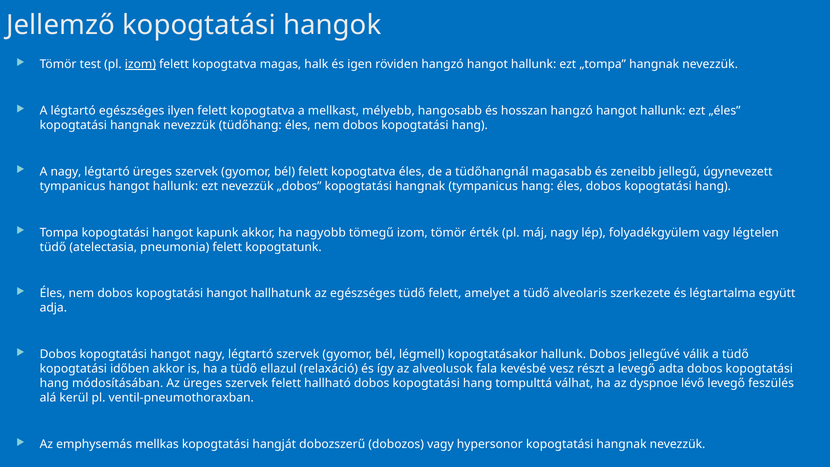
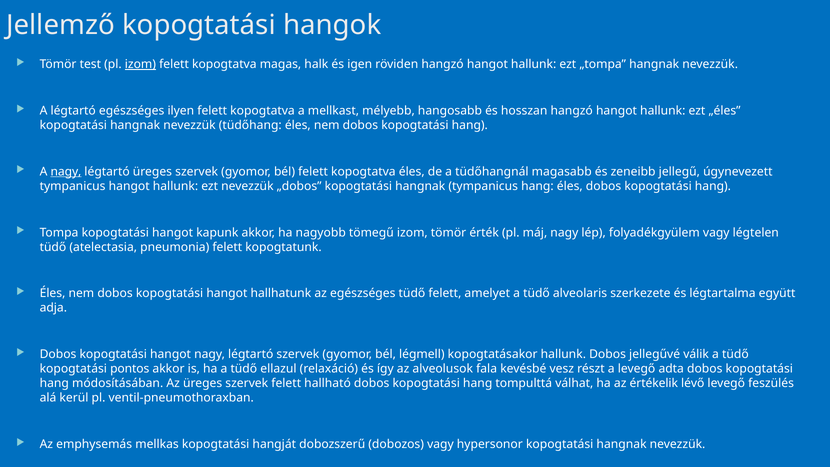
nagy at (66, 172) underline: none -> present
időben: időben -> pontos
dyspnoe: dyspnoe -> értékelik
